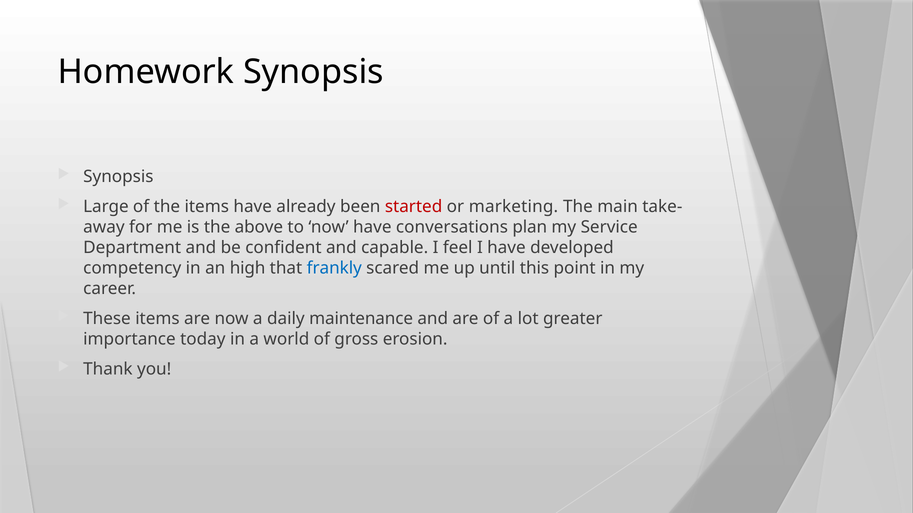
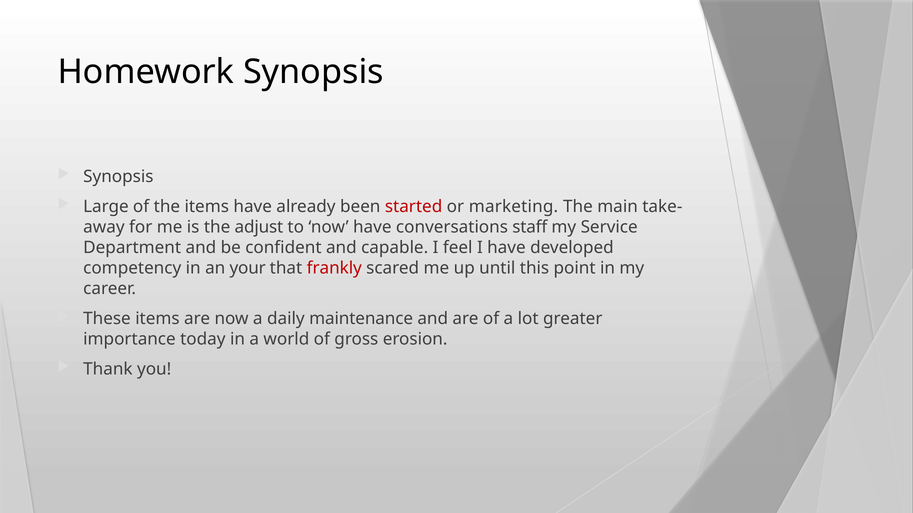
above: above -> adjust
plan: plan -> staff
high: high -> your
frankly colour: blue -> red
